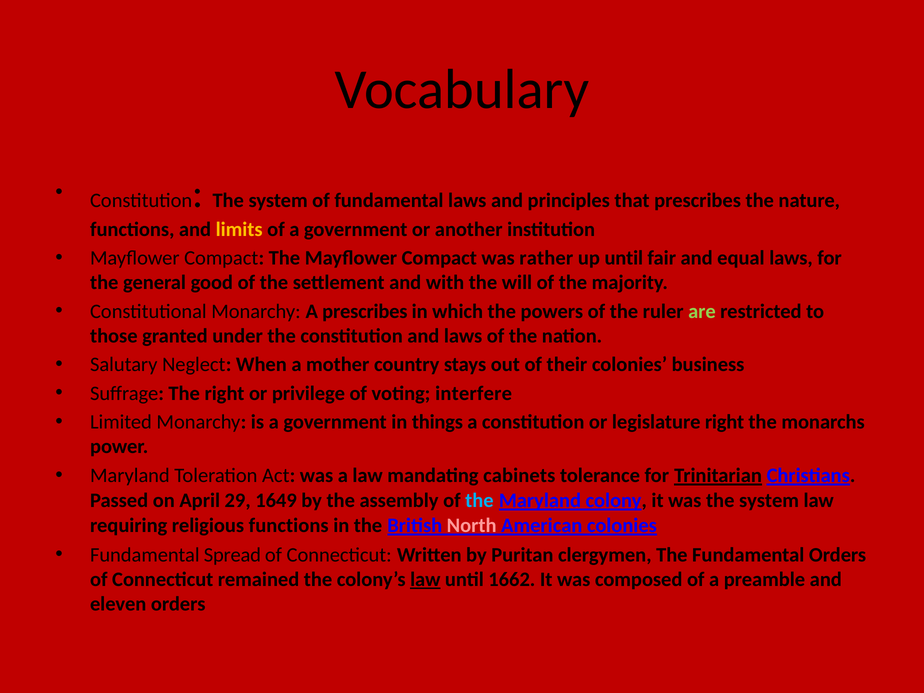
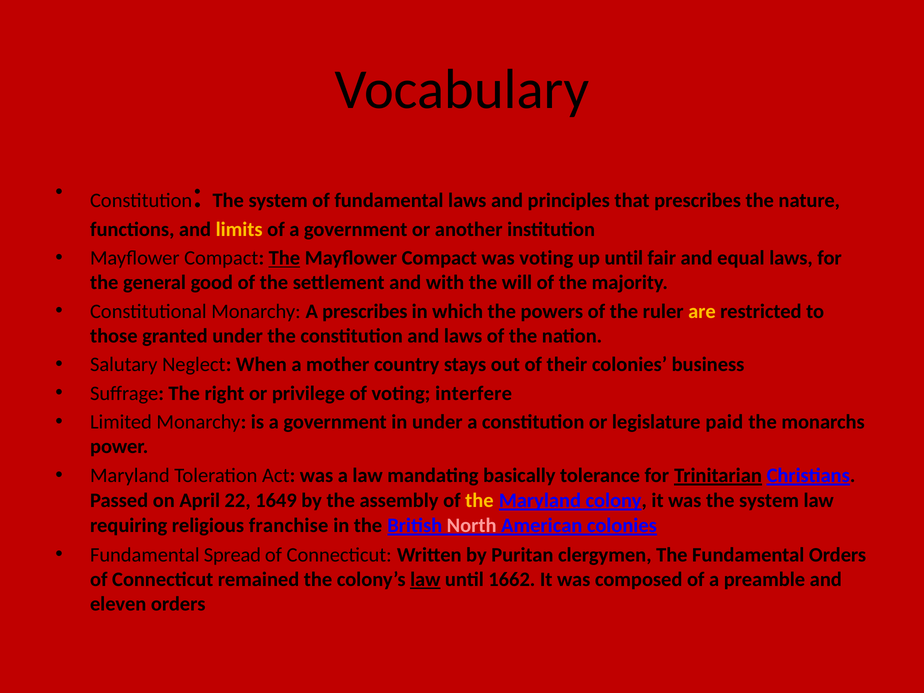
The at (284, 258) underline: none -> present
was rather: rather -> voting
are colour: light green -> yellow
in things: things -> under
legislature right: right -> paid
cabinets: cabinets -> basically
29: 29 -> 22
the at (479, 500) colour: light blue -> yellow
religious functions: functions -> franchise
